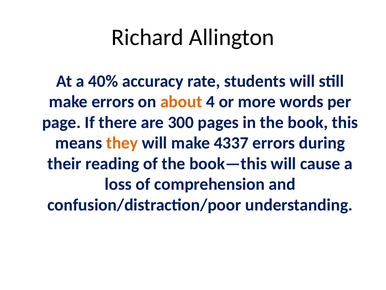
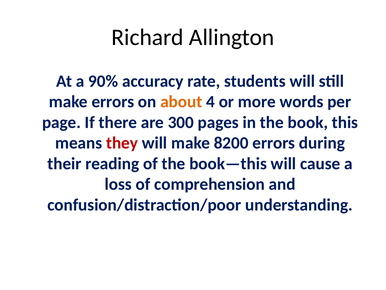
40%: 40% -> 90%
they colour: orange -> red
4337: 4337 -> 8200
